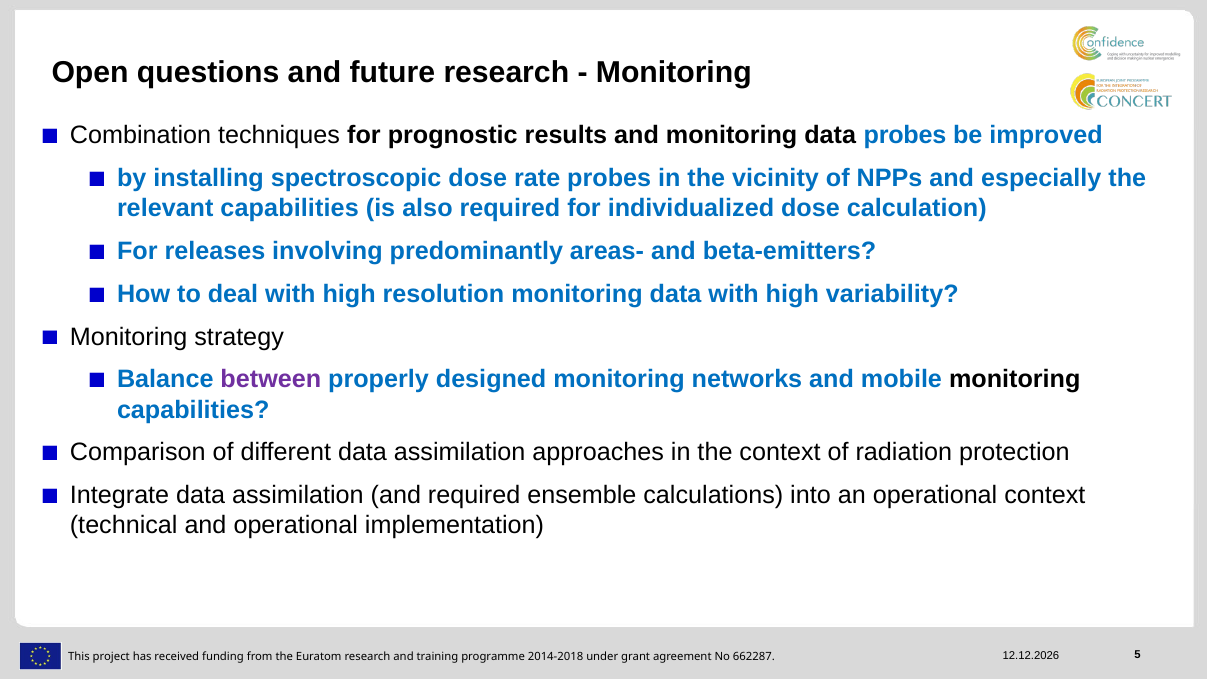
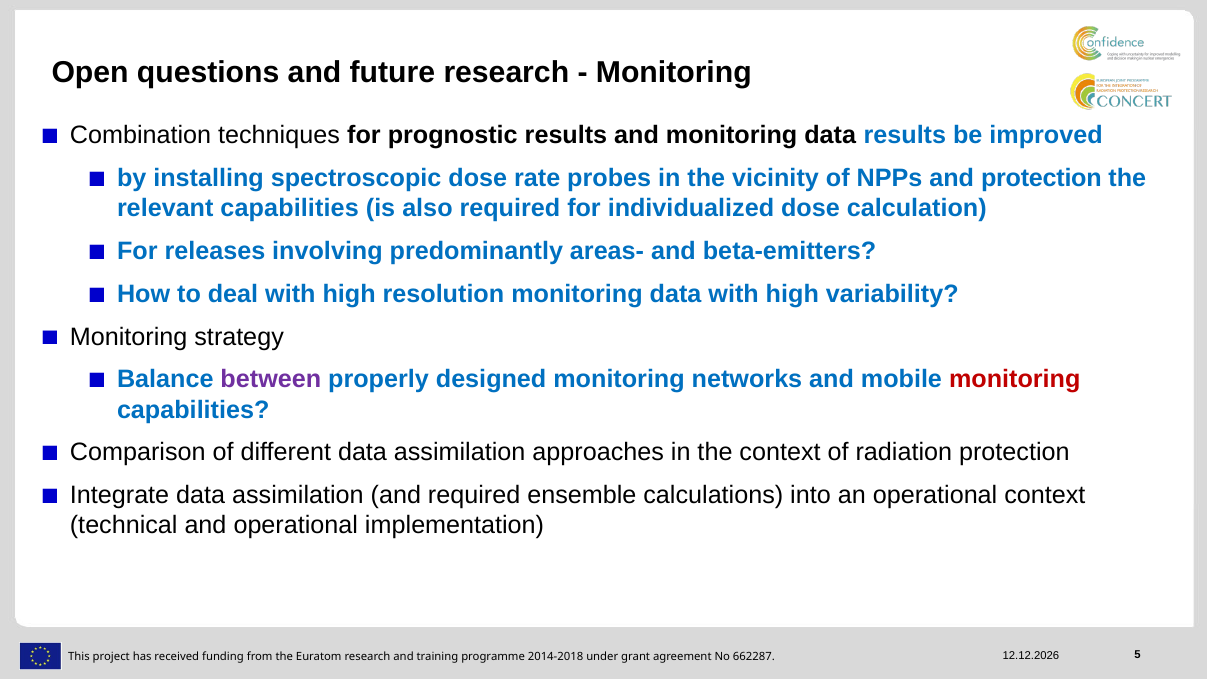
data probes: probes -> results
and especially: especially -> protection
monitoring at (1015, 380) colour: black -> red
